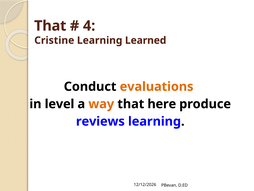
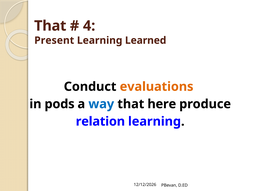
Cristine: Cristine -> Present
level: level -> pods
way colour: orange -> blue
reviews: reviews -> relation
